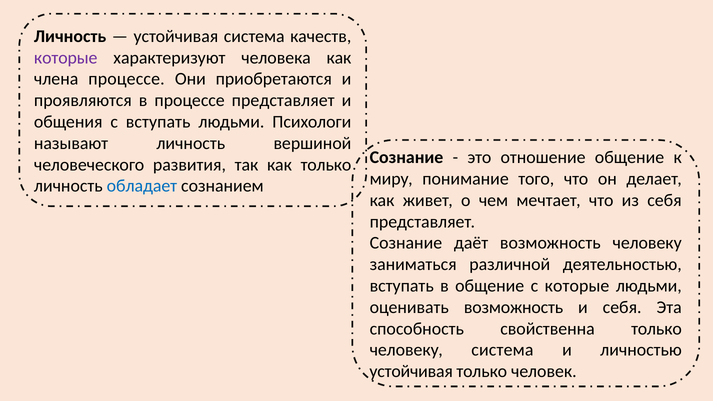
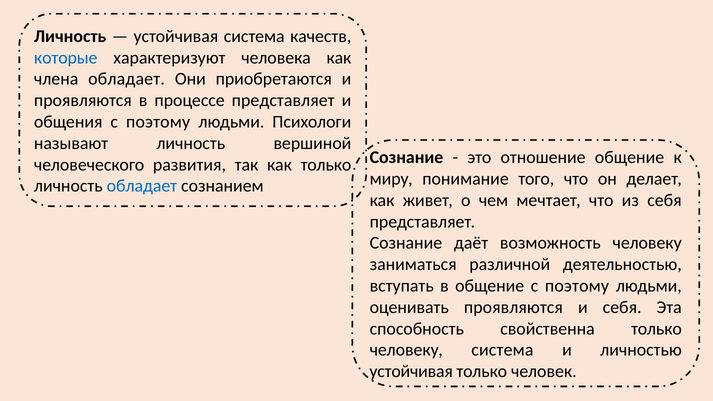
которые at (66, 58) colour: purple -> blue
члена процессе: процессе -> обладает
общения с вступать: вступать -> поэтому
общение с которые: которые -> поэтому
оценивать возможность: возможность -> проявляются
